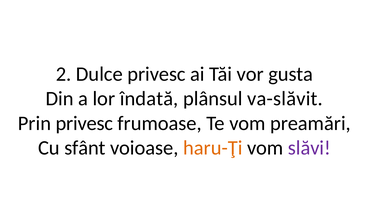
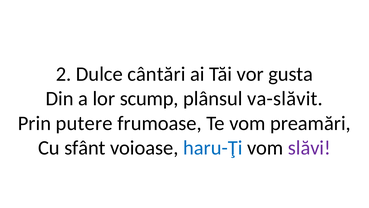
Dulce privesc: privesc -> cântări
îndată: îndată -> scump
Prin privesc: privesc -> putere
haru-Ţi colour: orange -> blue
